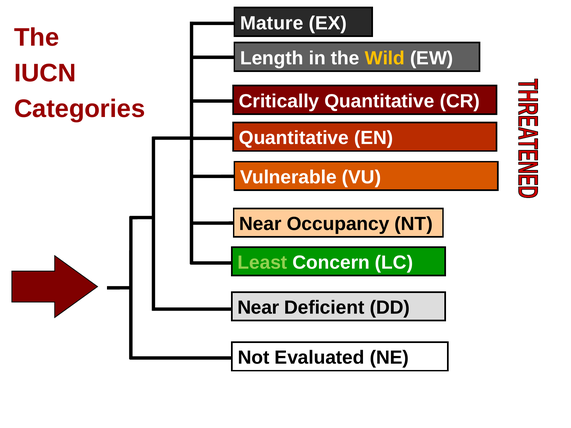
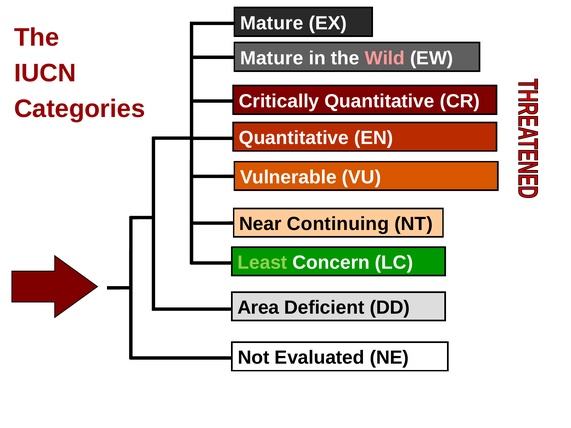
Length at (272, 58): Length -> Mature
Wild colour: yellow -> pink
Occupancy: Occupancy -> Continuing
Near at (258, 308): Near -> Area
